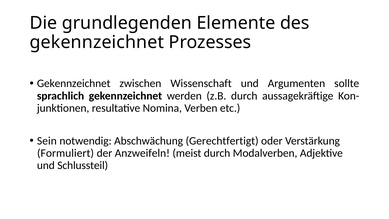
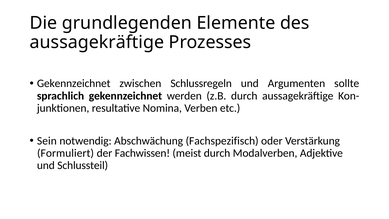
gekennzeichnet at (97, 42): gekennzeichnet -> aussagekräftige
Wissenschaft: Wissenschaft -> Schlussregeln
Gerechtfertigt: Gerechtfertigt -> Fachspezifisch
Anzweifeln: Anzweifeln -> Fachwissen
